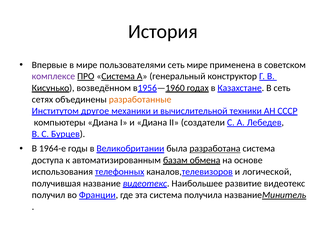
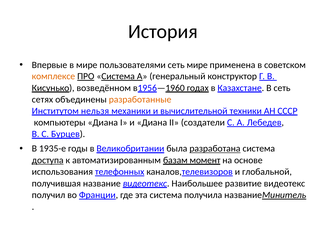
комплексе colour: purple -> orange
другое: другое -> нельзя
1964-е: 1964-е -> 1935-е
доступа underline: none -> present
обмена: обмена -> момент
логической: логической -> глобальной
